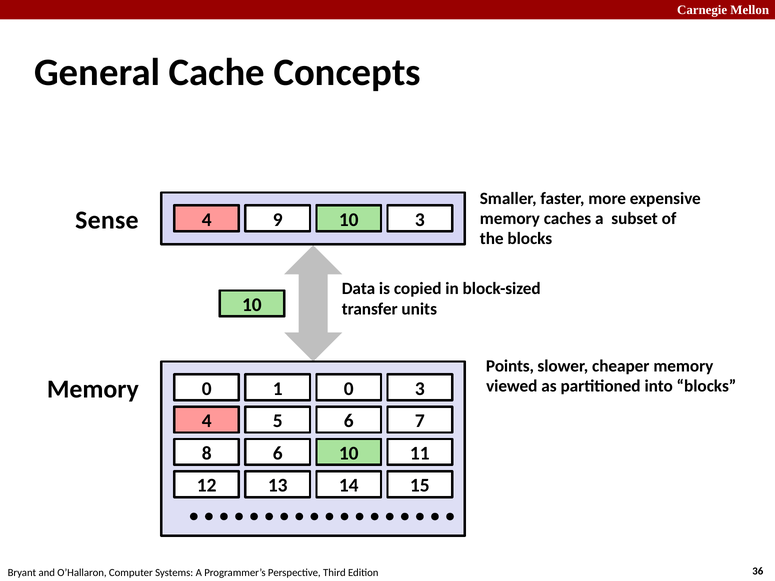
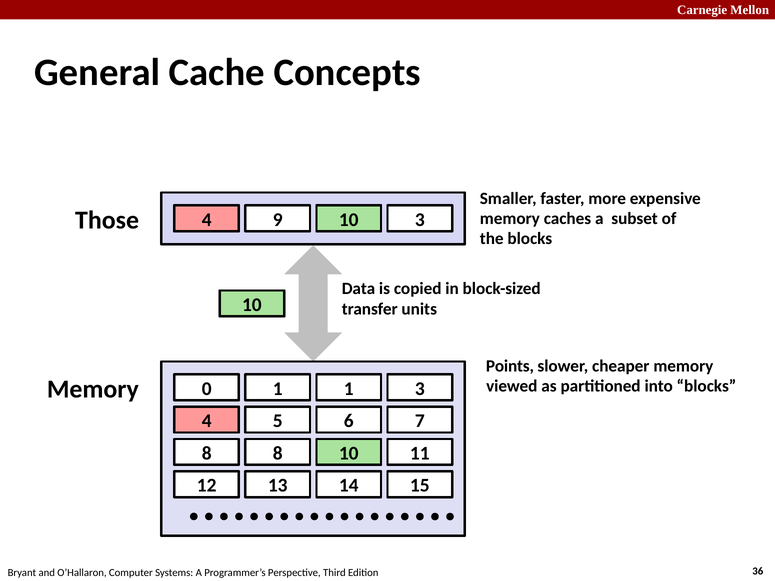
Sense: Sense -> Those
1 0: 0 -> 1
8 6: 6 -> 8
